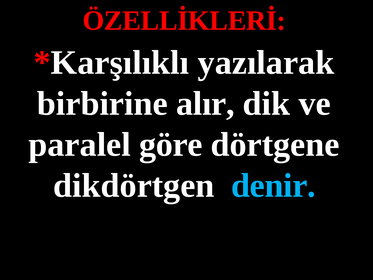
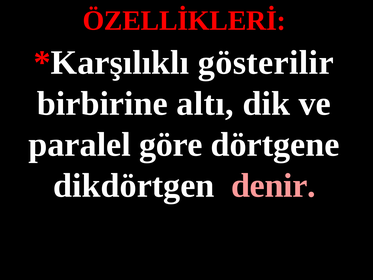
yazılarak: yazılarak -> gösterilir
alır: alır -> altı
denir colour: light blue -> pink
